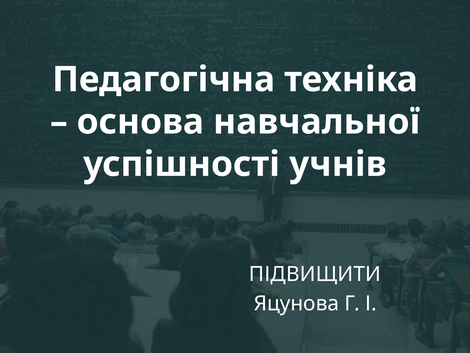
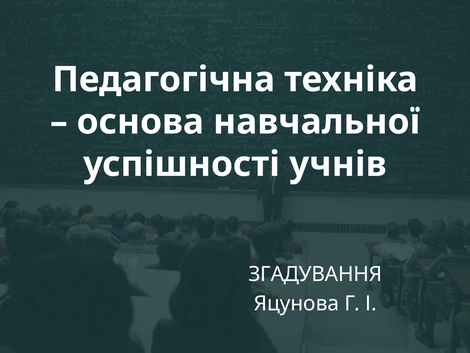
ПІДВИЩИТИ: ПІДВИЩИТИ -> ЗГАДУВАННЯ
